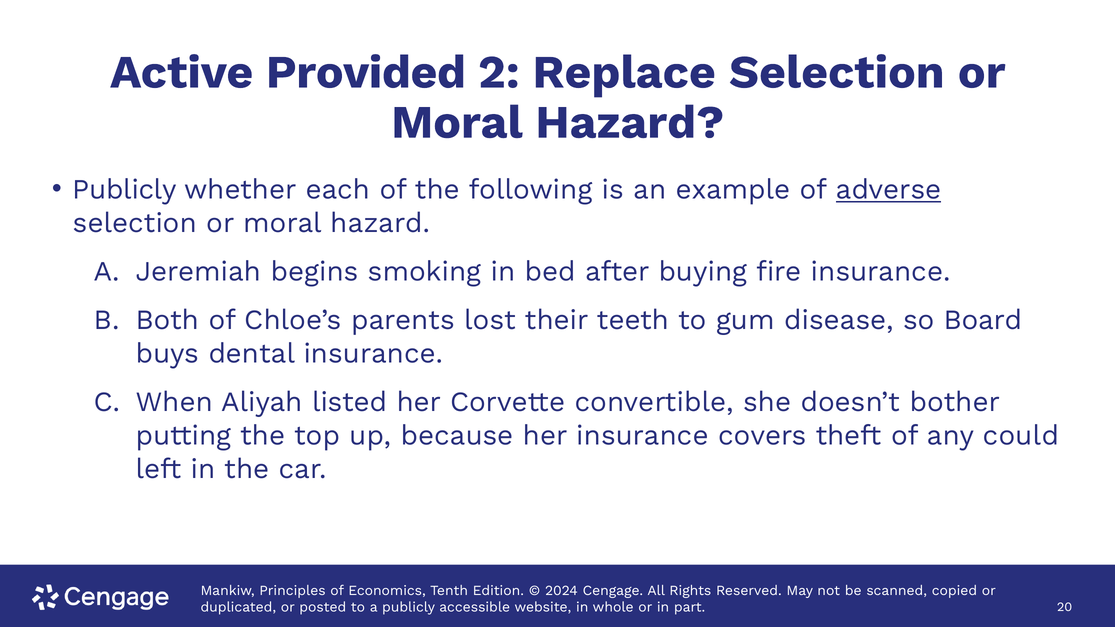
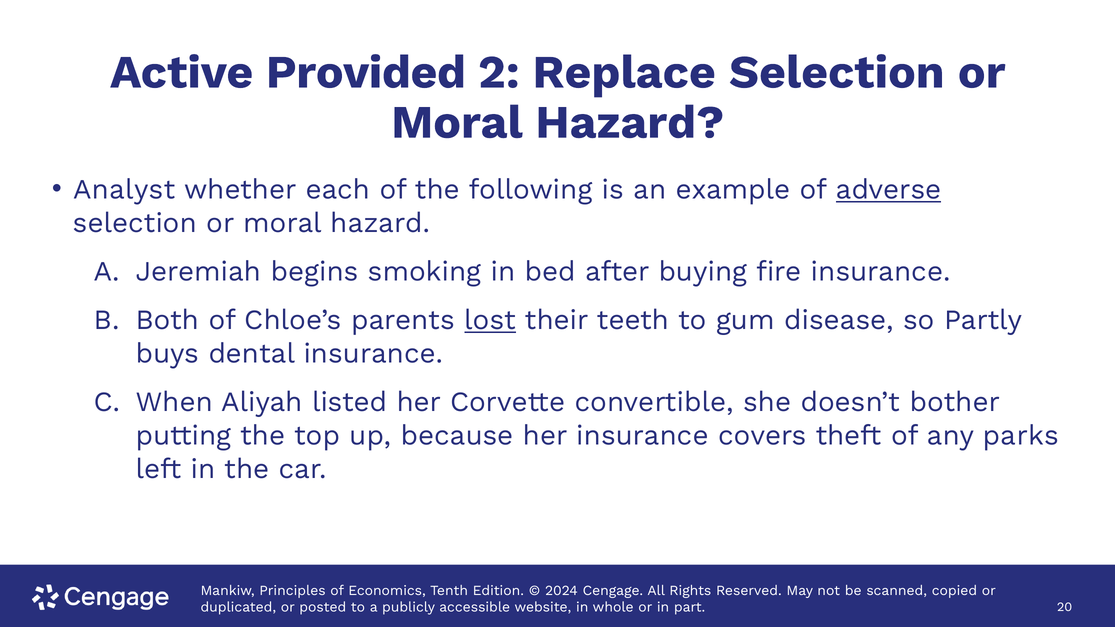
Publicly at (125, 190): Publicly -> Analyst
lost underline: none -> present
Board: Board -> Partly
could: could -> parks
